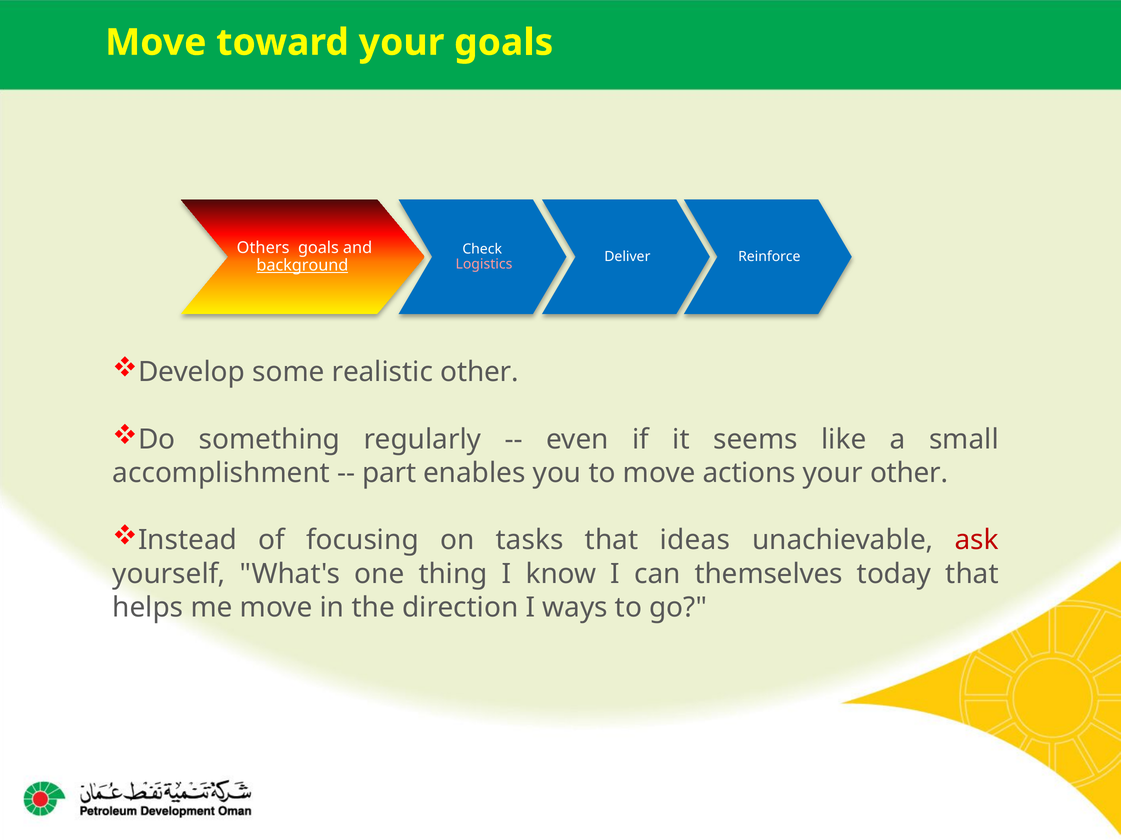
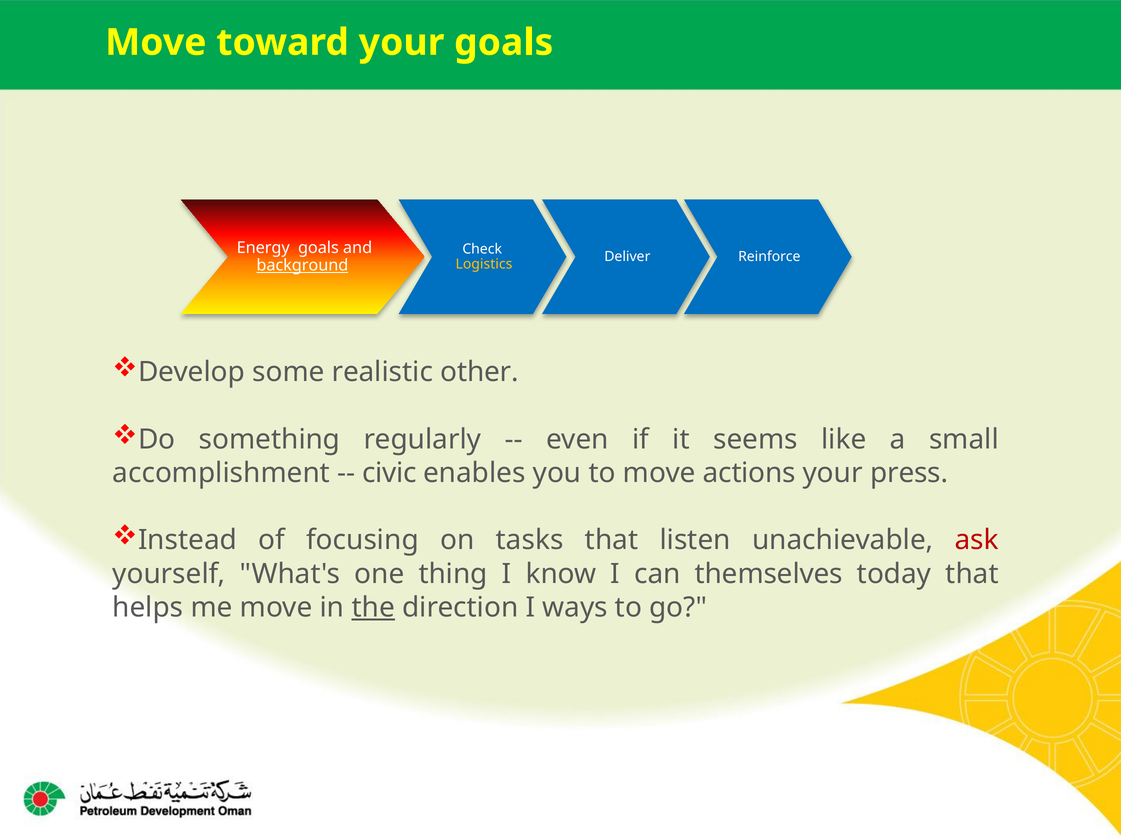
Others: Others -> Energy
Logistics colour: pink -> yellow
part: part -> civic
your other: other -> press
ideas: ideas -> listen
the underline: none -> present
